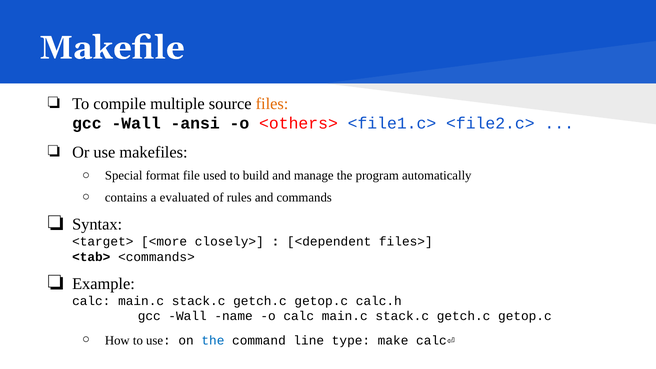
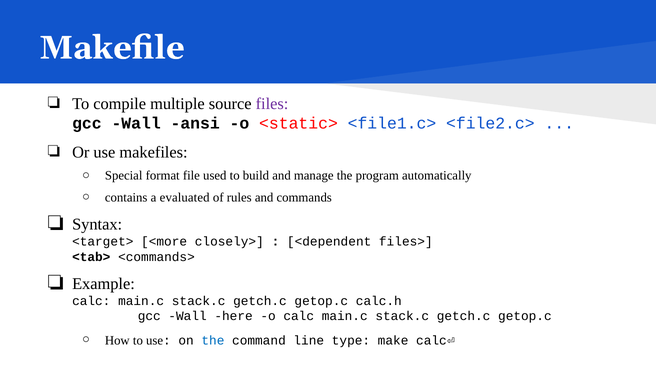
files colour: orange -> purple
<others>: <others> -> <static>
name: name -> here
